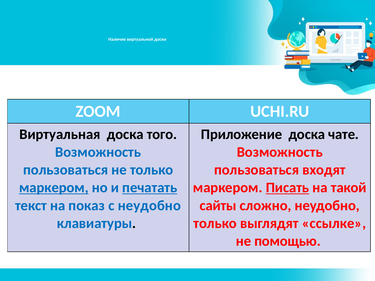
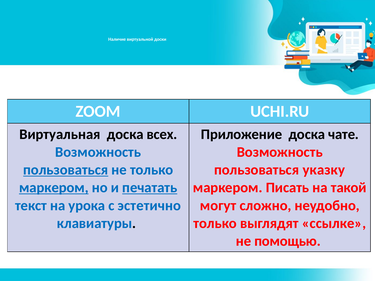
того: того -> всех
пользоваться at (66, 170) underline: none -> present
входят: входят -> указку
Писать underline: present -> none
показ: показ -> урока
с неудобно: неудобно -> эстетично
сайты: сайты -> могут
